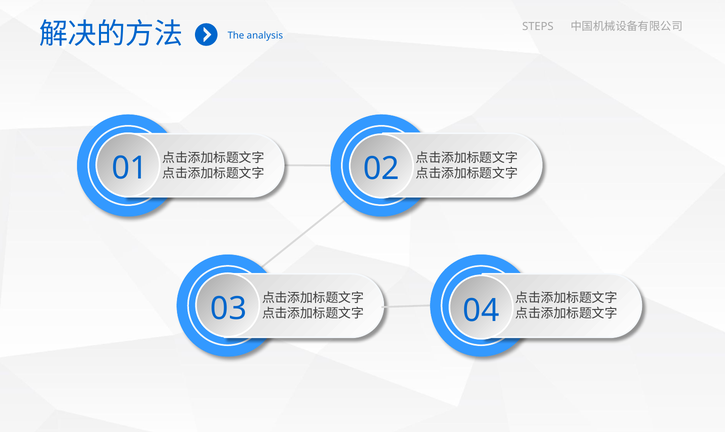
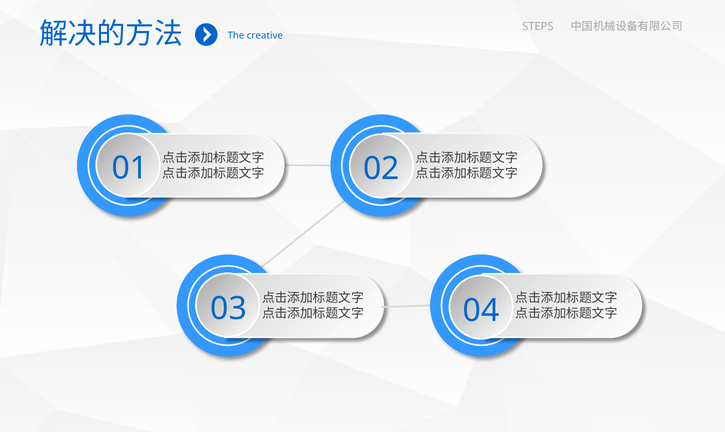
analysis: analysis -> creative
